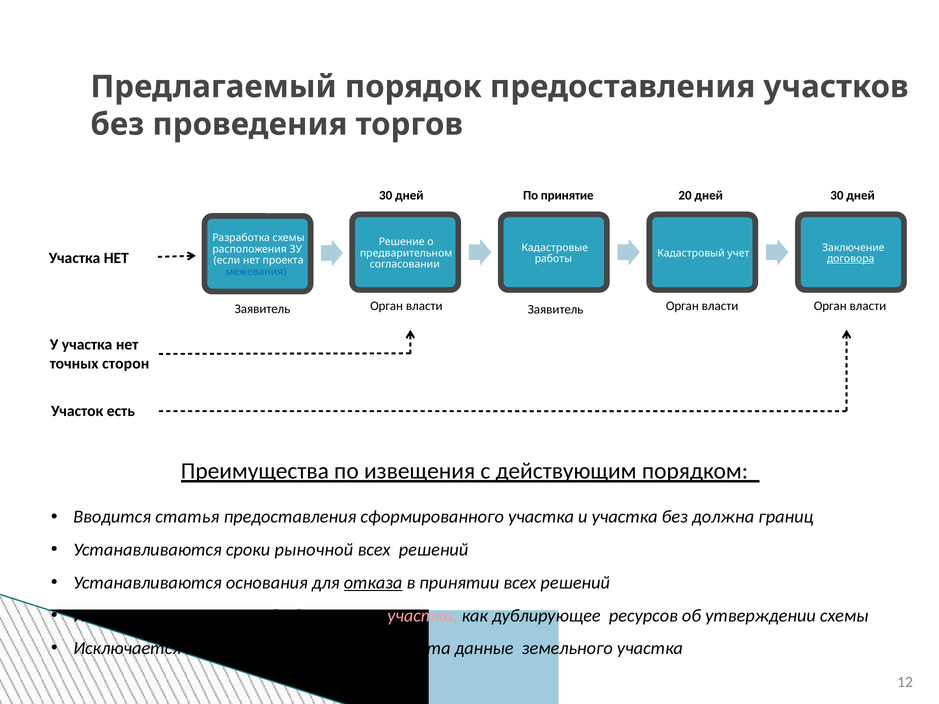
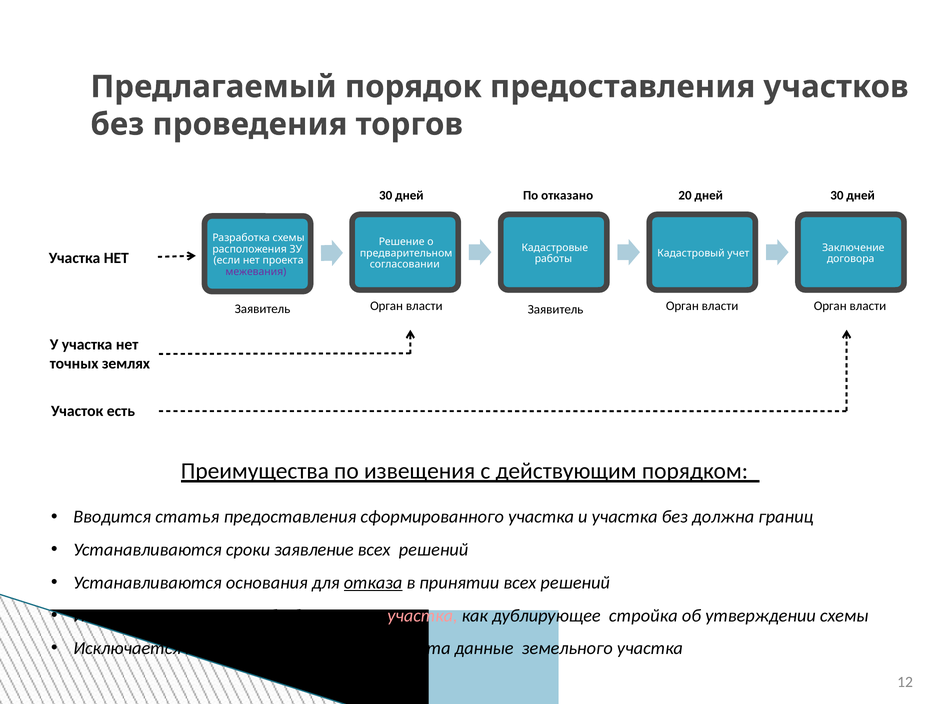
принятие: принятие -> отказано
договора underline: present -> none
межевания colour: blue -> purple
сторон: сторон -> землях
рыночной: рыночной -> заявление
ресурсов: ресурсов -> стройка
